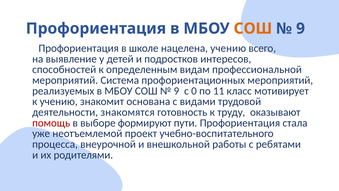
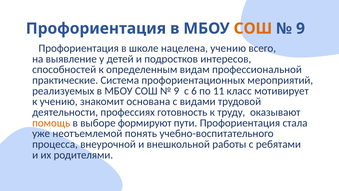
мероприятий at (65, 80): мероприятий -> практические
0: 0 -> 6
знакомятся: знакомятся -> профессиях
помощь colour: red -> orange
проект: проект -> понять
